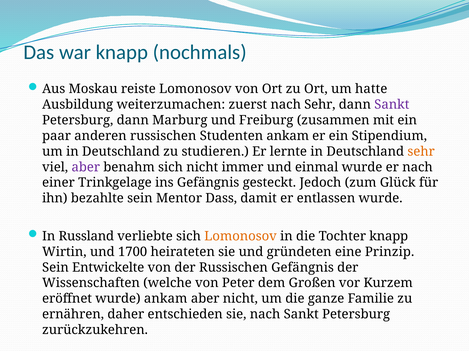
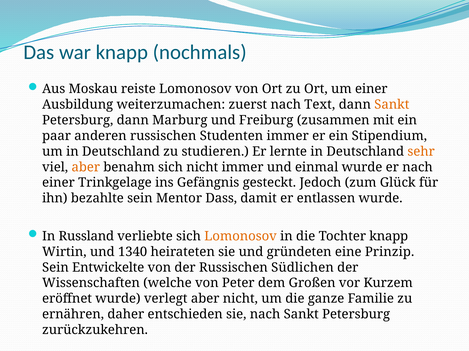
um hatte: hatte -> einer
nach Sehr: Sehr -> Text
Sankt at (392, 105) colour: purple -> orange
Studenten ankam: ankam -> immer
aber at (86, 167) colour: purple -> orange
1700: 1700 -> 1340
Russischen Gefängnis: Gefängnis -> Südlichen
wurde ankam: ankam -> verlegt
